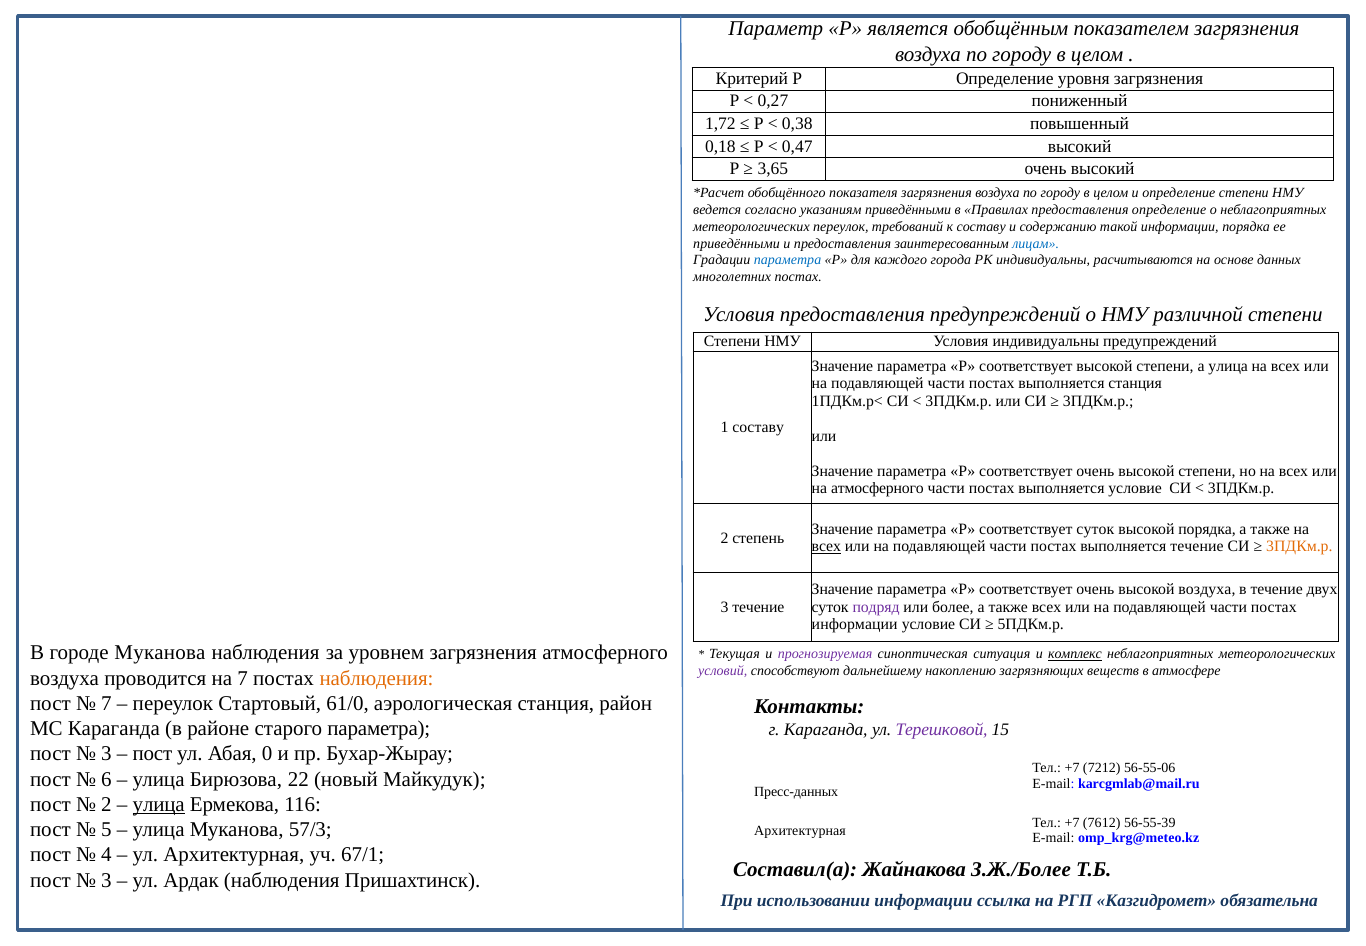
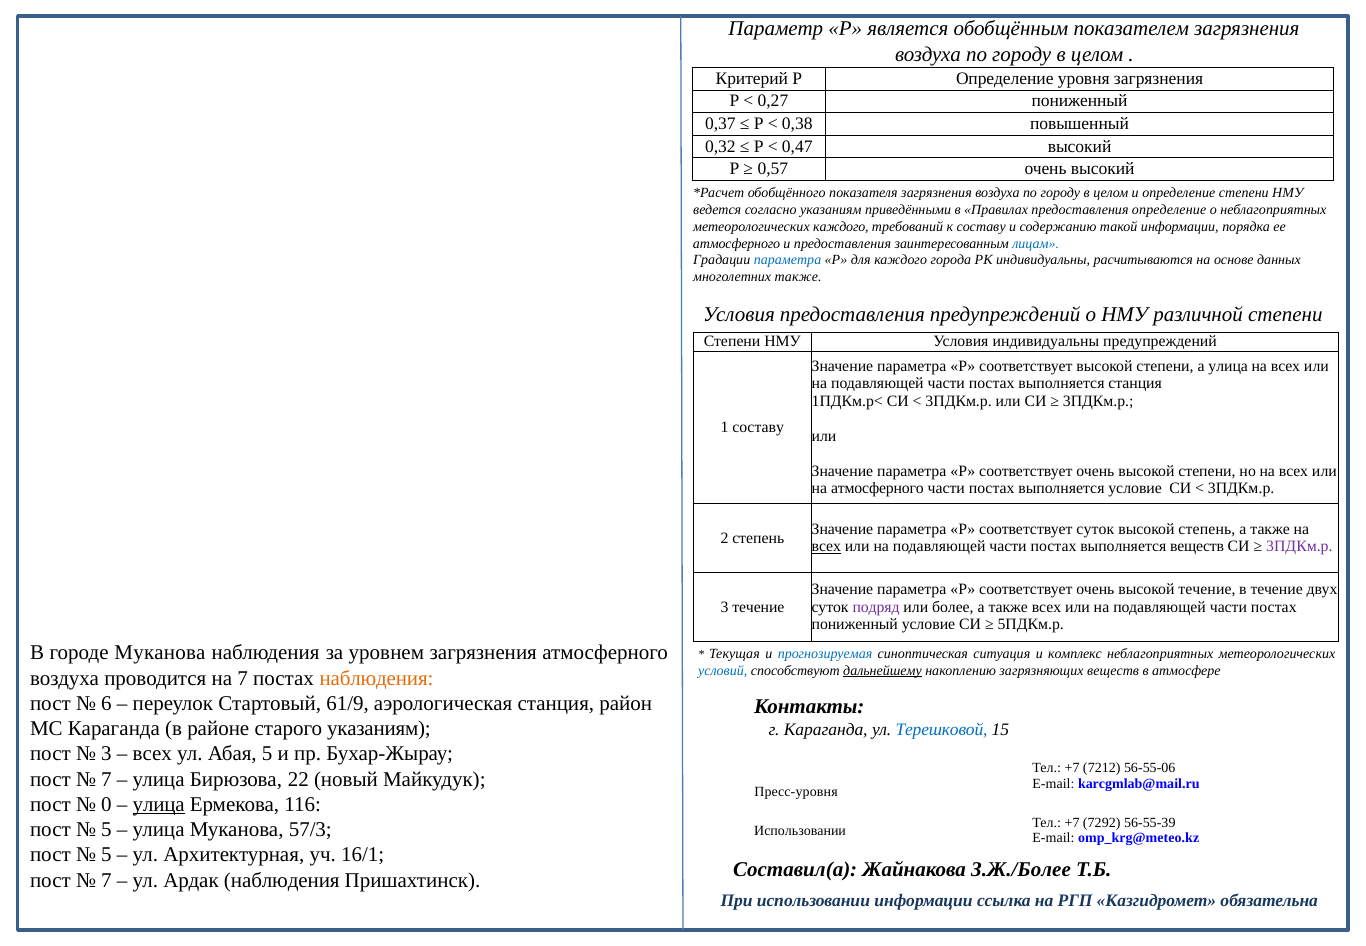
1,72: 1,72 -> 0,37
0,18: 0,18 -> 0,32
3,65: 3,65 -> 0,57
метеорологических переулок: переулок -> каждого
приведёнными at (736, 243): приведёнными -> атмосферного
многолетних постах: постах -> также
высокой порядка: порядка -> степень
выполняется течение: течение -> веществ
3ПДКм.р at (1299, 547) colour: orange -> purple
высокой воздуха: воздуха -> течение
информации at (855, 624): информации -> пониженный
прогнозируемая colour: purple -> blue
комплекс underline: present -> none
условий colour: purple -> blue
дальнейшему underline: none -> present
7 at (106, 703): 7 -> 6
61/0: 61/0 -> 61/9
старого параметра: параметра -> указаниям
Терешковой colour: purple -> blue
пост at (152, 754): пост -> всех
Абая 0: 0 -> 5
6 at (106, 779): 6 -> 7
Пресс-данных: Пресс-данных -> Пресс-уровня
2 at (106, 804): 2 -> 0
7612: 7612 -> 7292
Архитектурная at (800, 830): Архитектурная -> Использовании
4 at (106, 855): 4 -> 5
67/1: 67/1 -> 16/1
3 at (106, 880): 3 -> 7
